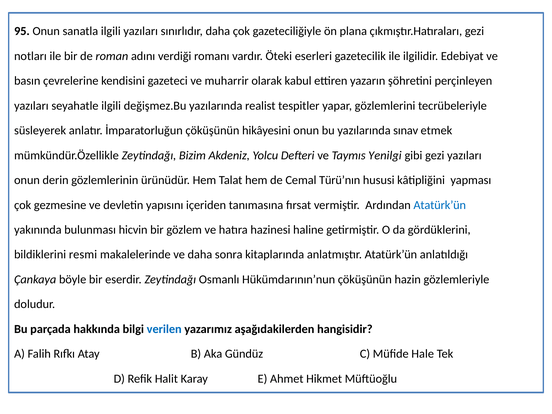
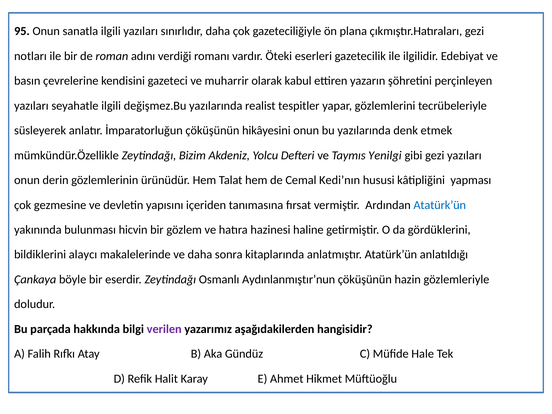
sınav: sınav -> denk
Türü’nın: Türü’nın -> Kedi’nın
resmi: resmi -> alaycı
Hükümdarının’nun: Hükümdarının’nun -> Aydınlanmıştır’nun
verilen colour: blue -> purple
